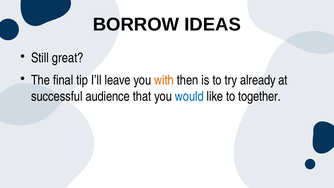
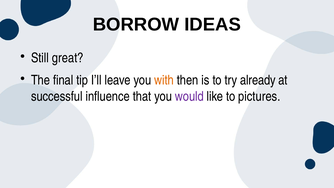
audience: audience -> influence
would colour: blue -> purple
together: together -> pictures
